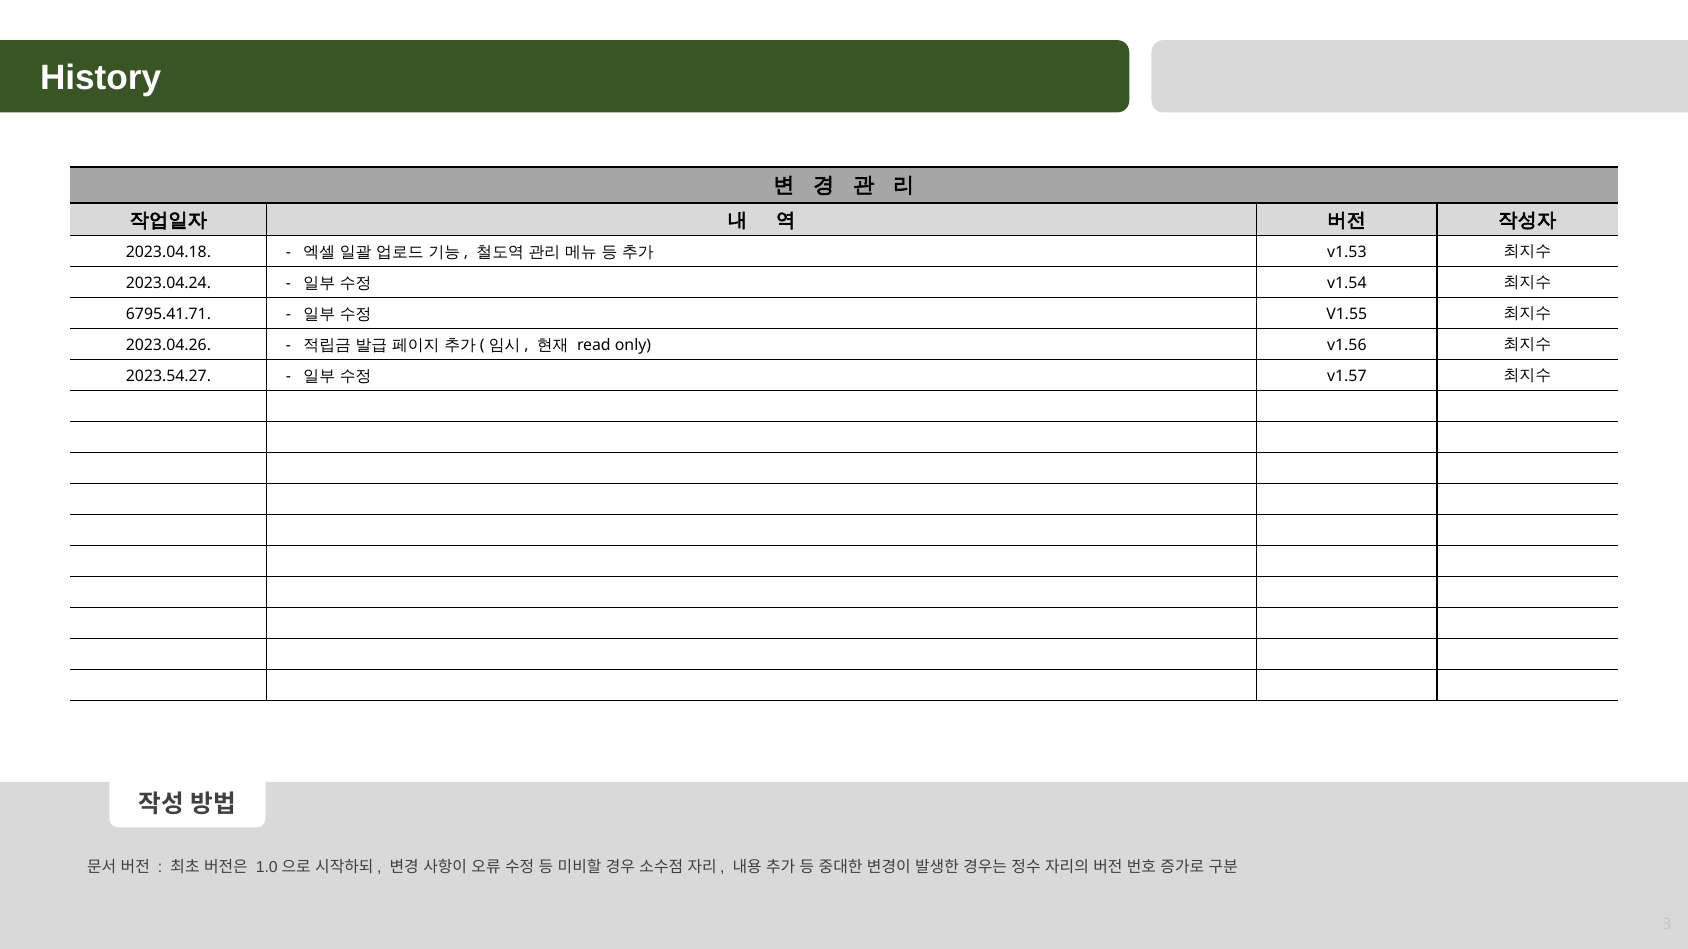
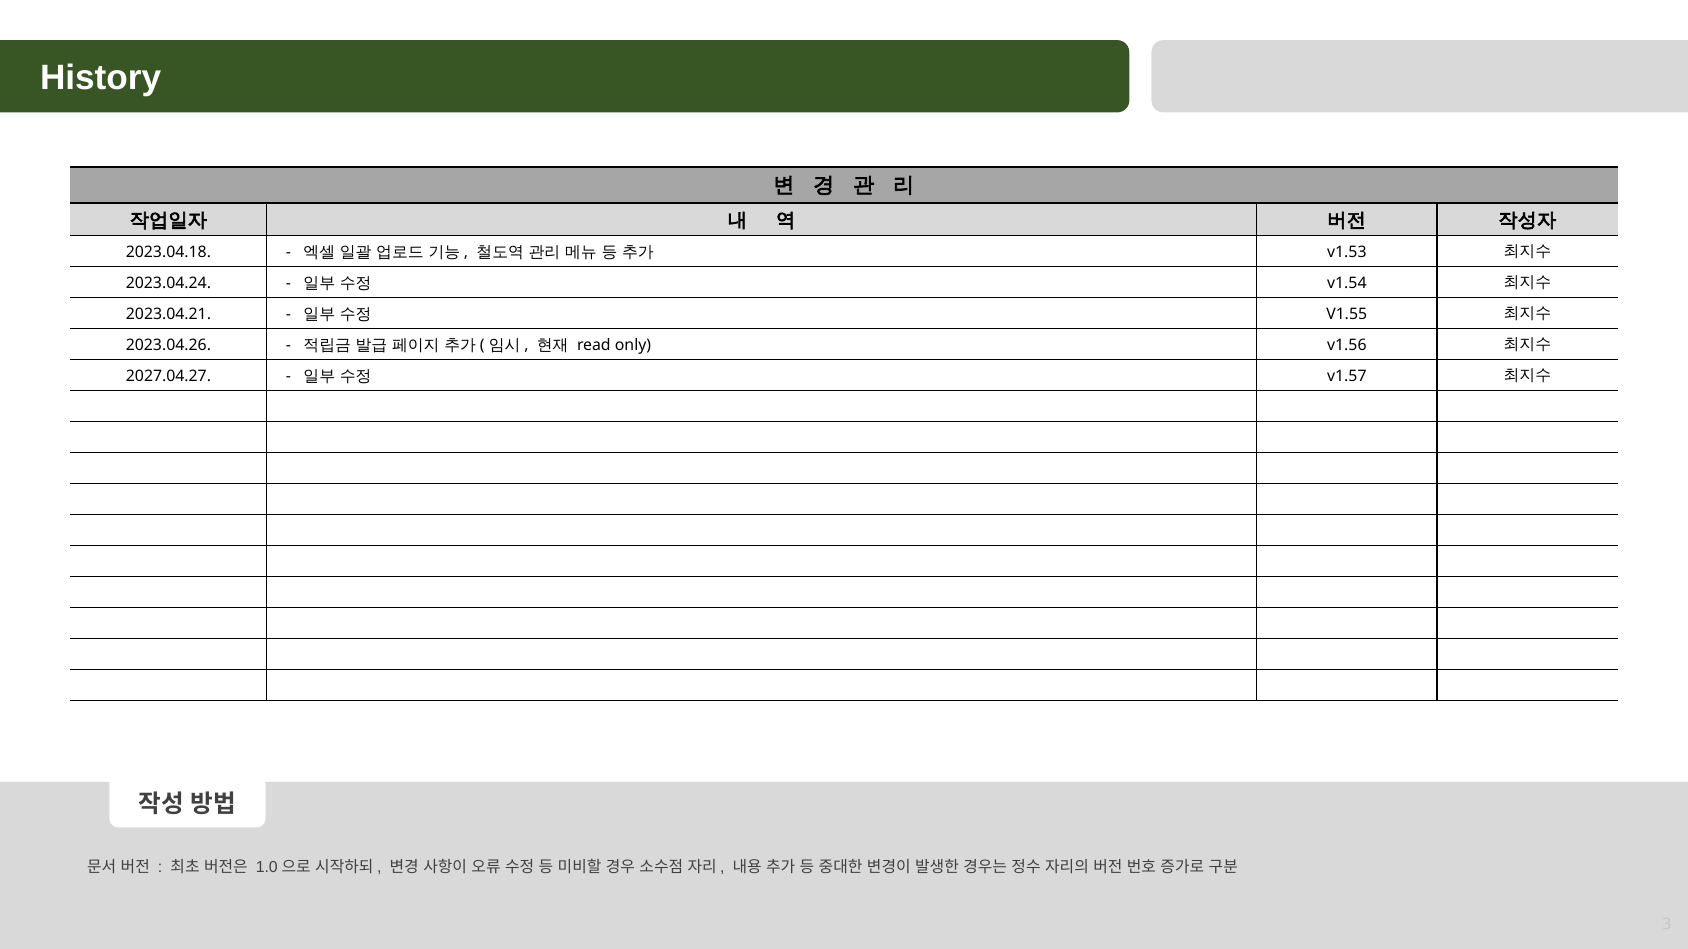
6795.41.71: 6795.41.71 -> 2023.04.21
2023.54.27: 2023.54.27 -> 2027.04.27
